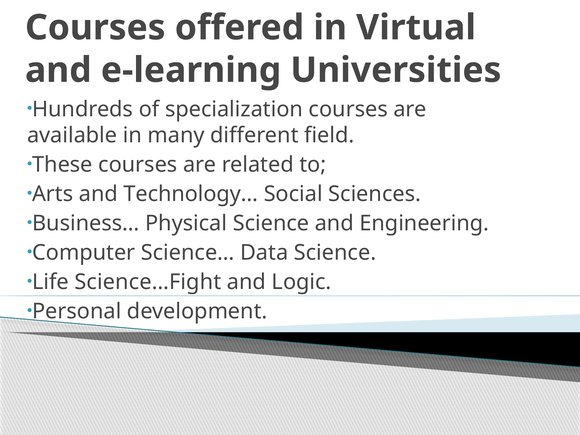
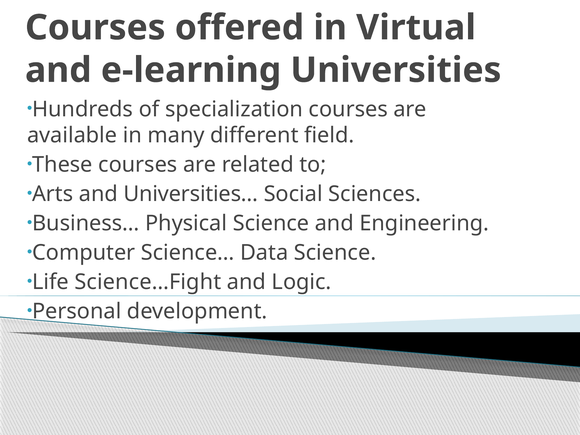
Technology…: Technology… -> Universities…
